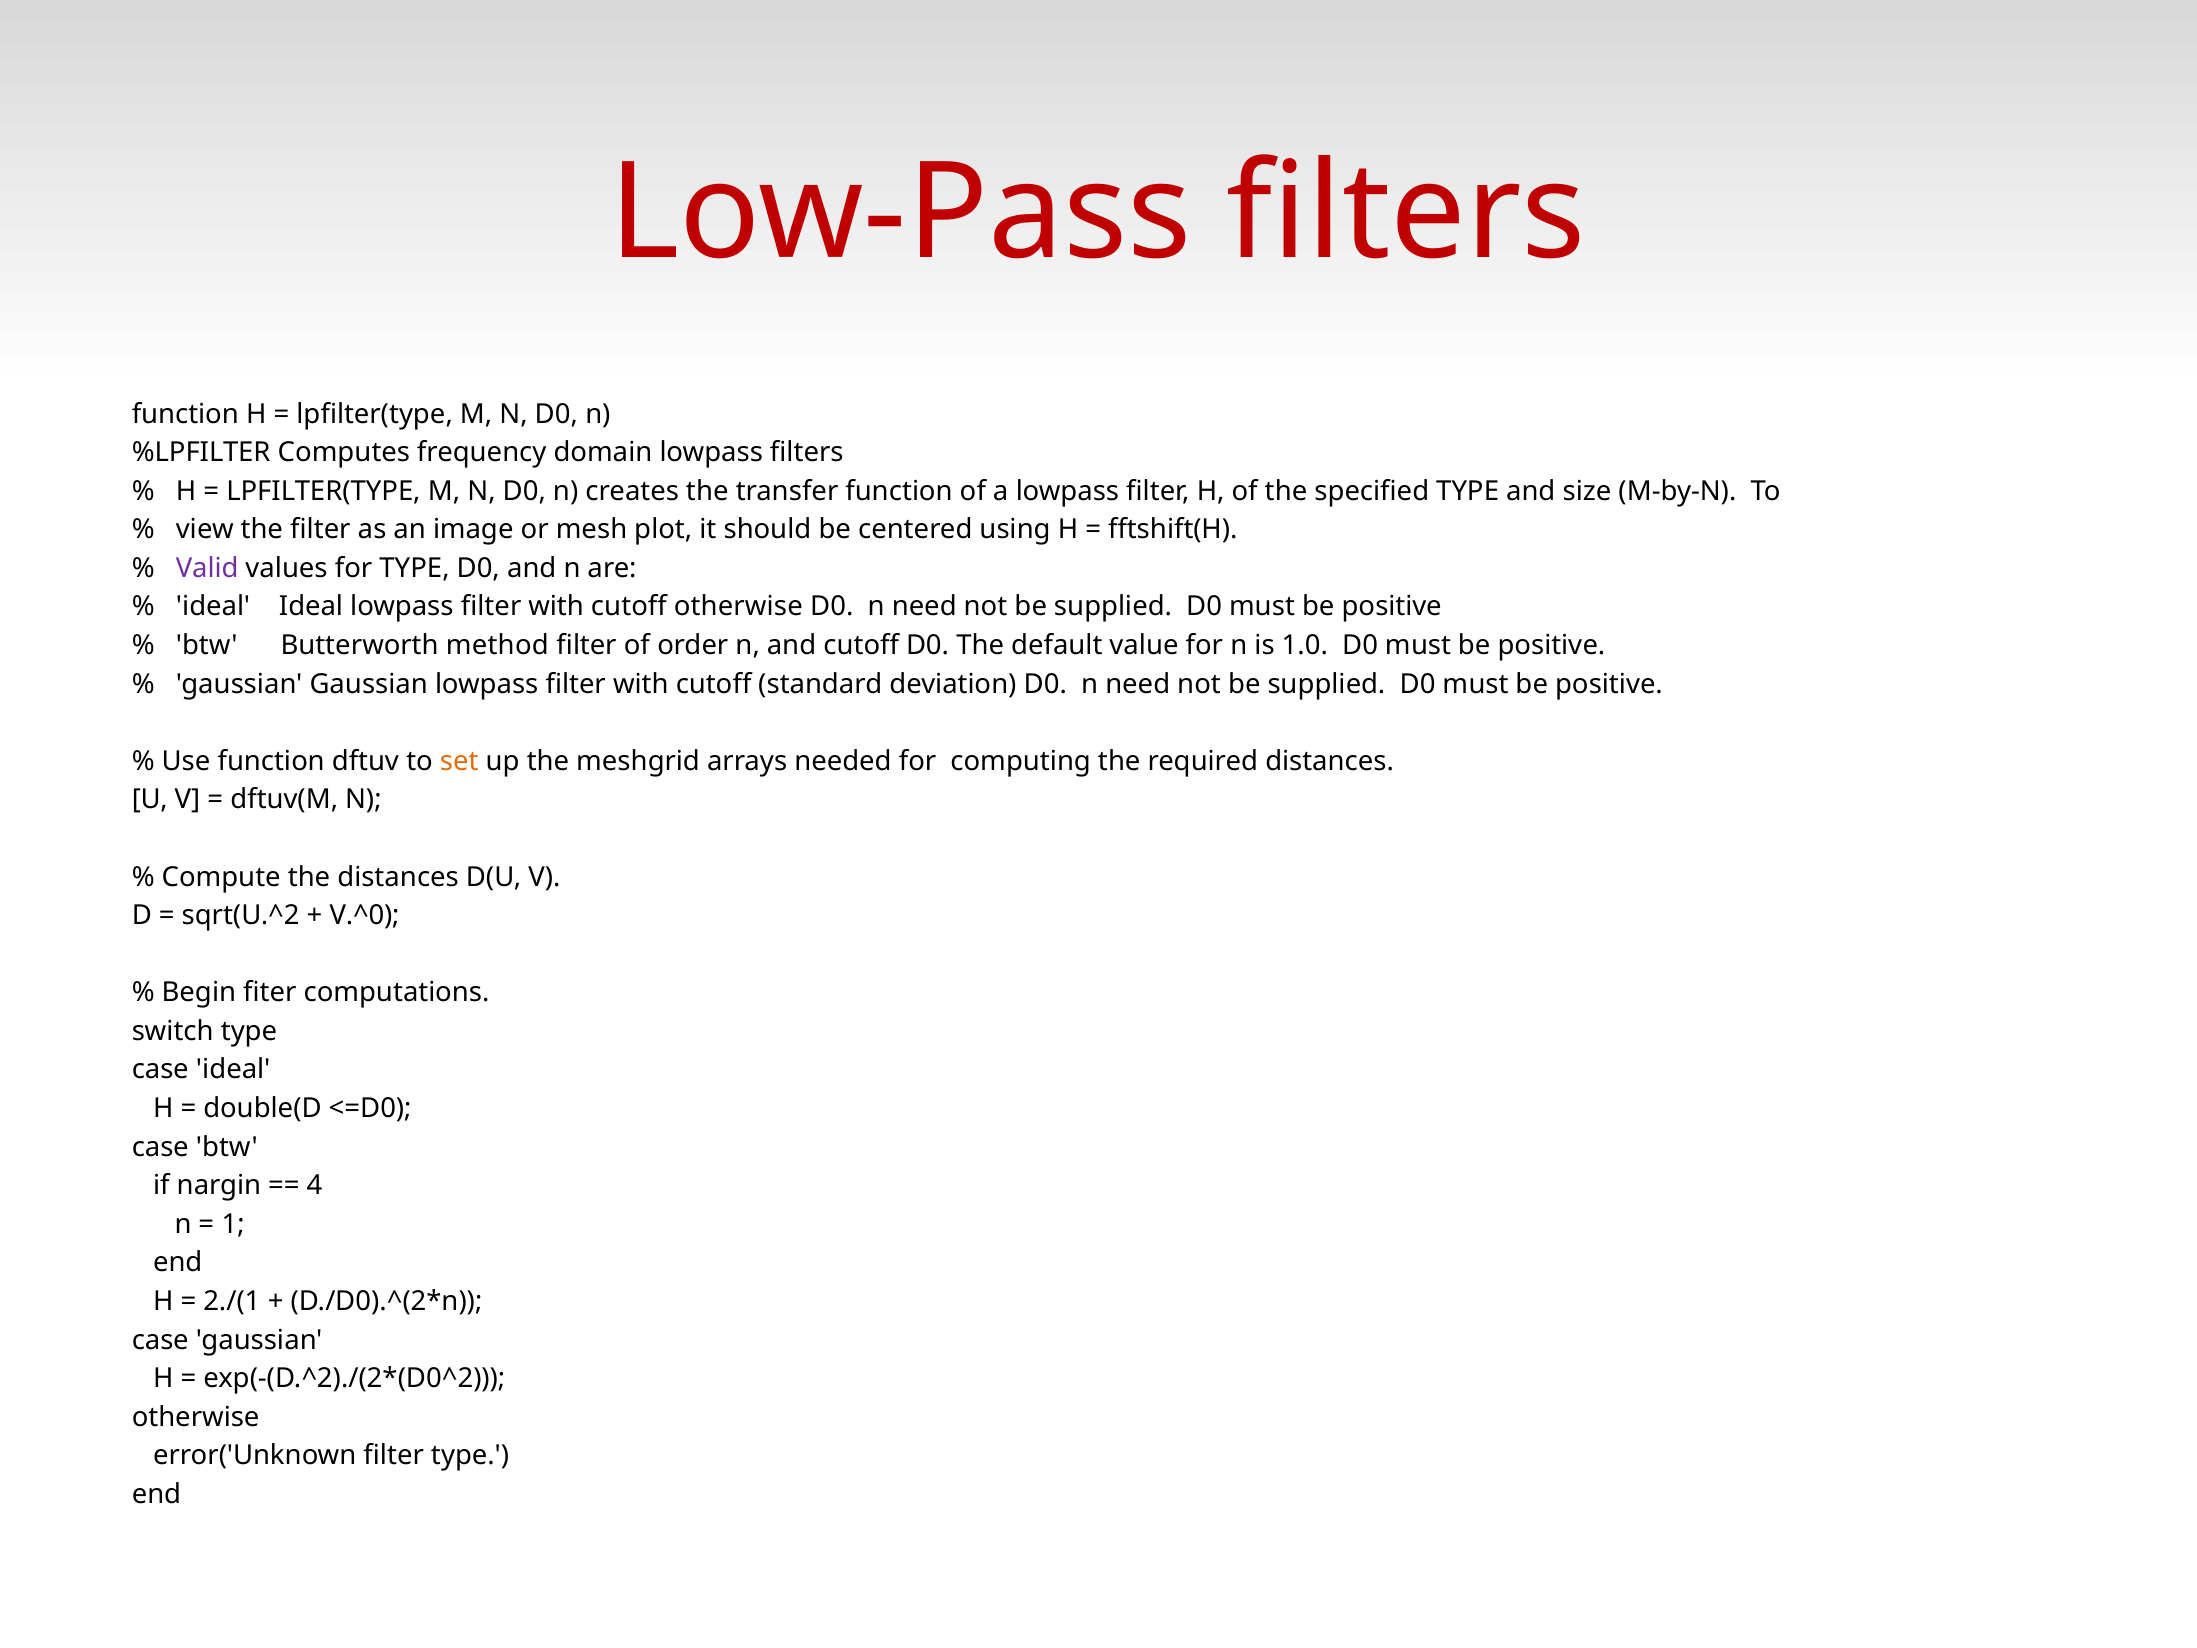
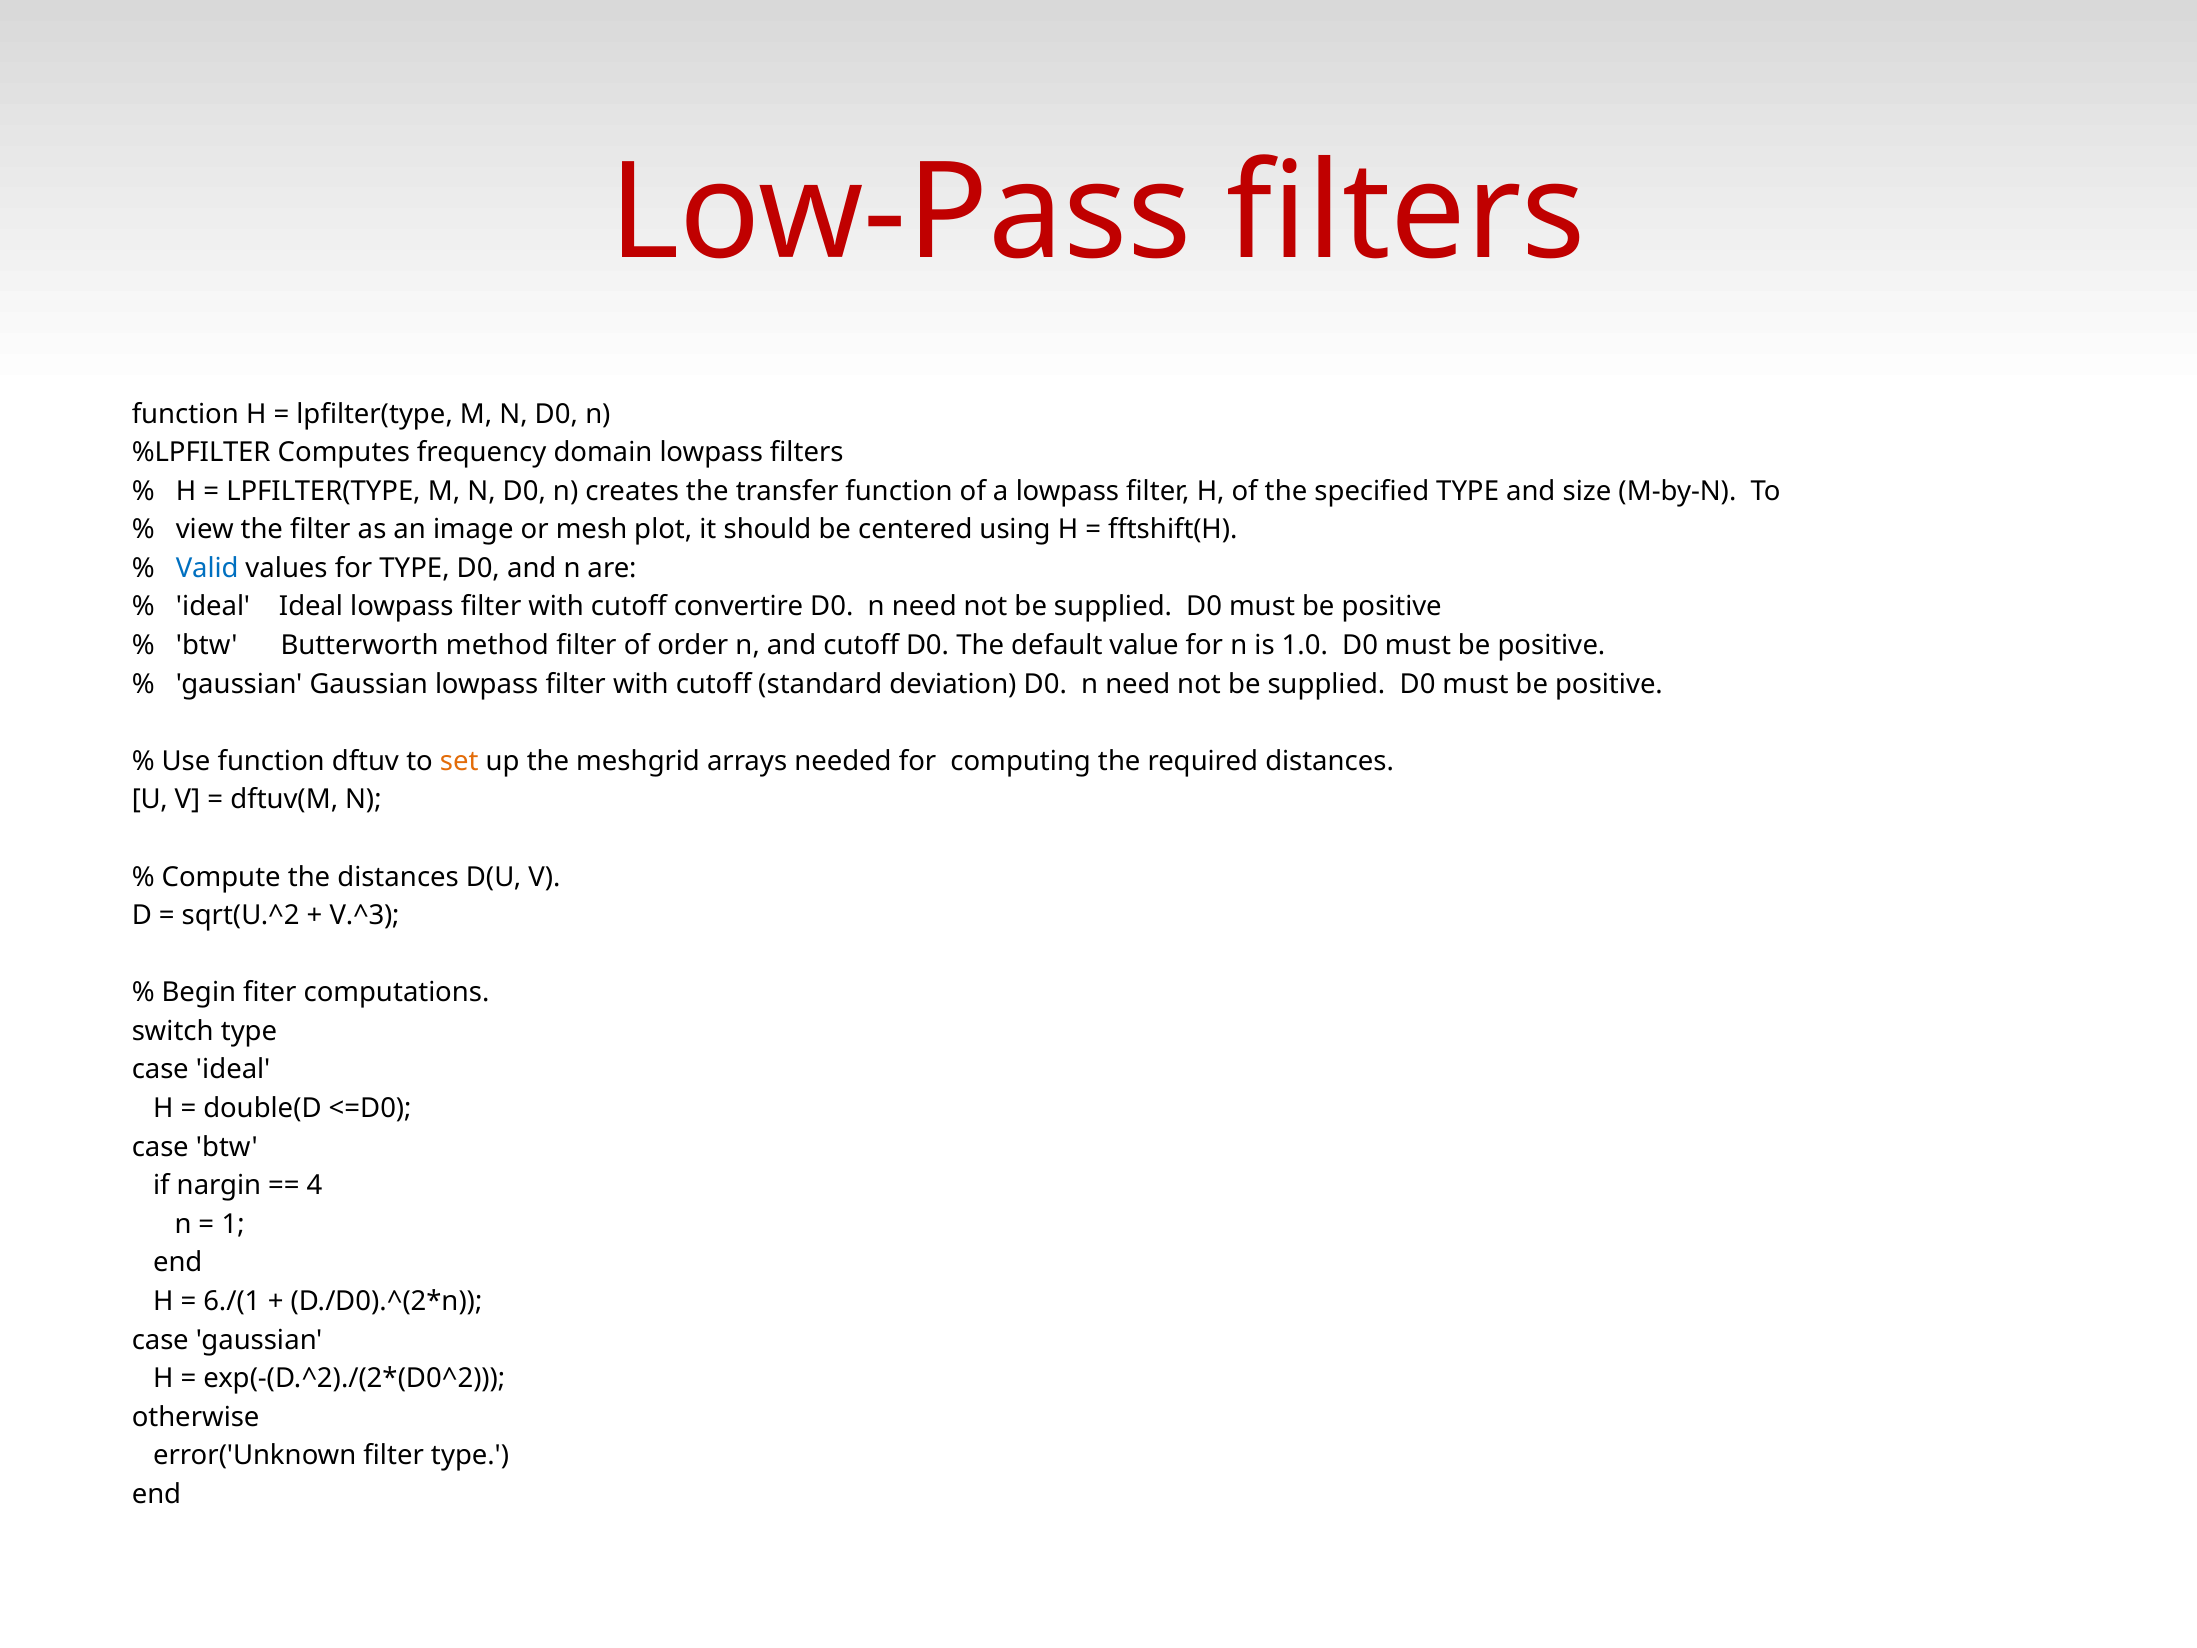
Valid colour: purple -> blue
cutoff otherwise: otherwise -> convertire
V.^0: V.^0 -> V.^3
2./(1: 2./(1 -> 6./(1
